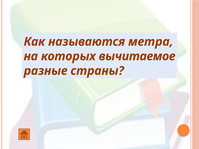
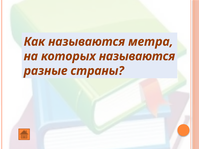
которых вычитаемое: вычитаемое -> называются
